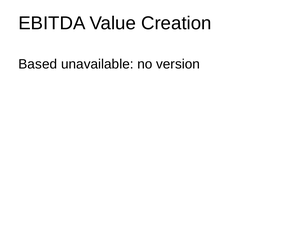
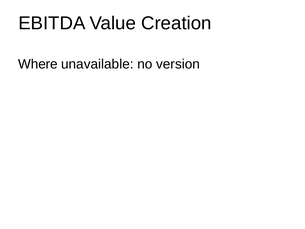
Based: Based -> Where
